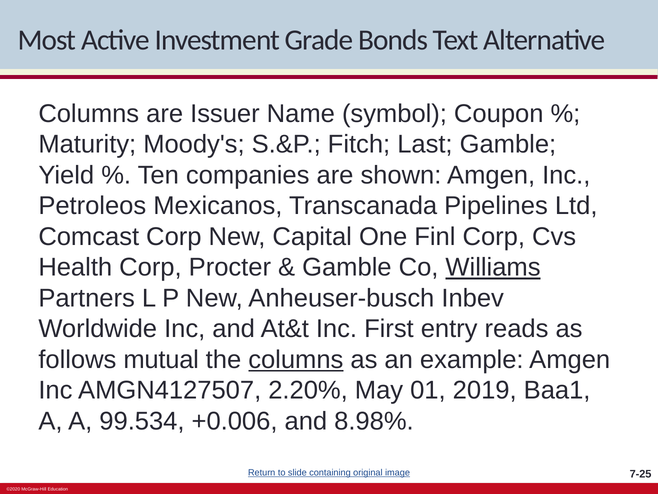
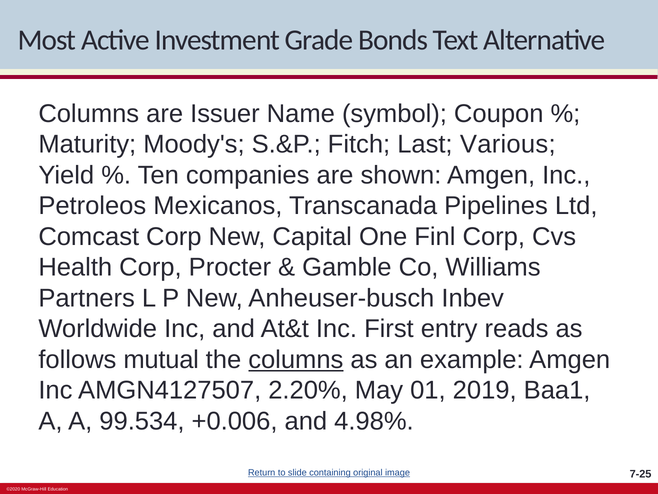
Last Gamble: Gamble -> Various
Williams underline: present -> none
8.98%: 8.98% -> 4.98%
